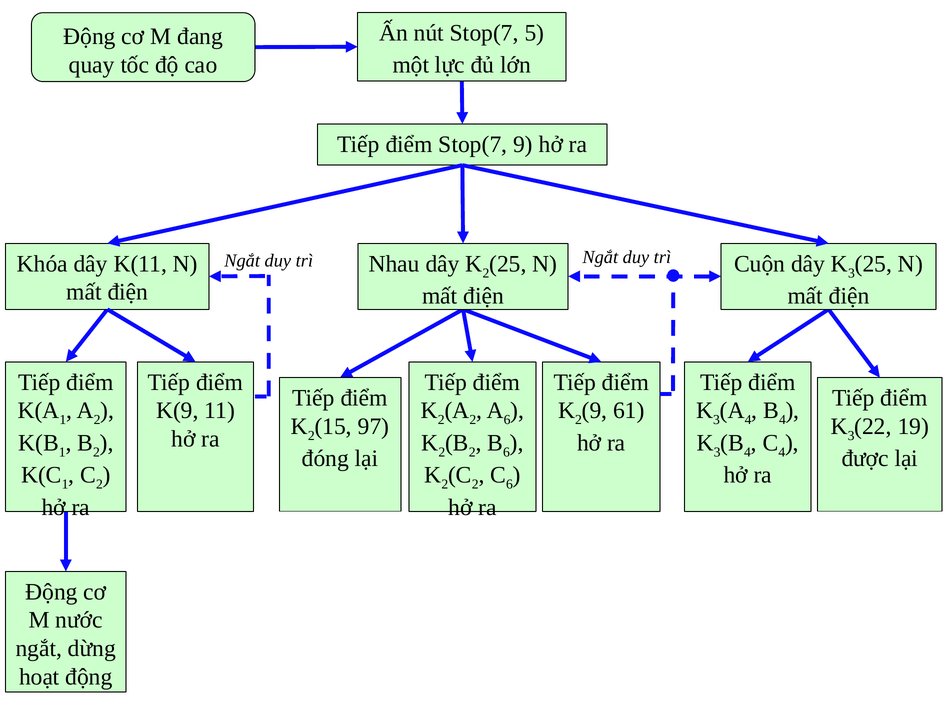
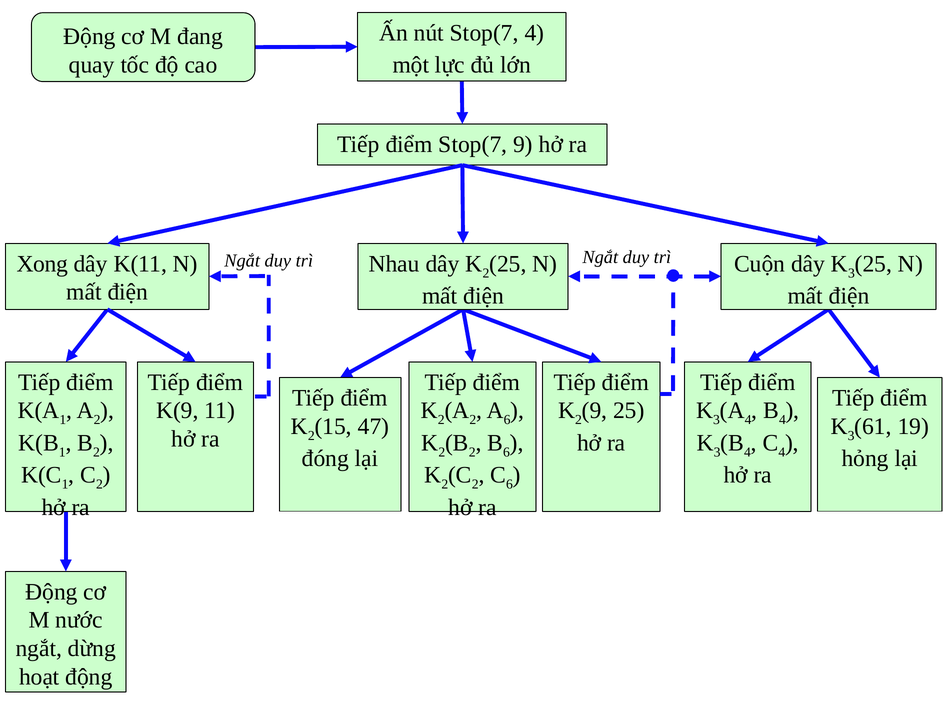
Stop(7 5: 5 -> 4
Khóa: Khóa -> Xong
9 61: 61 -> 25
97: 97 -> 47
22: 22 -> 61
được: được -> hỏng
